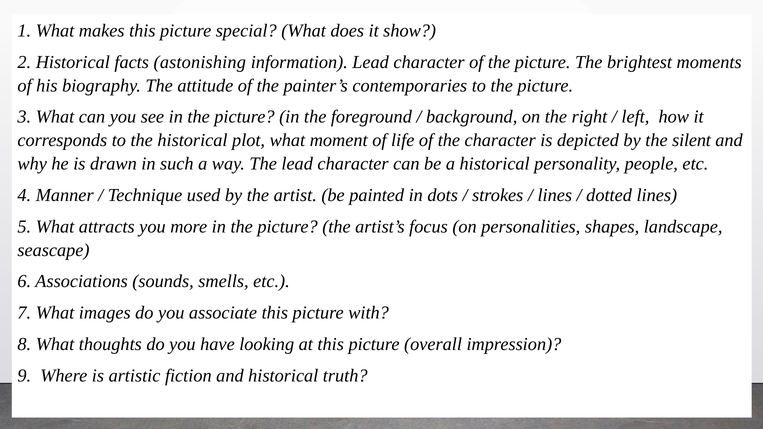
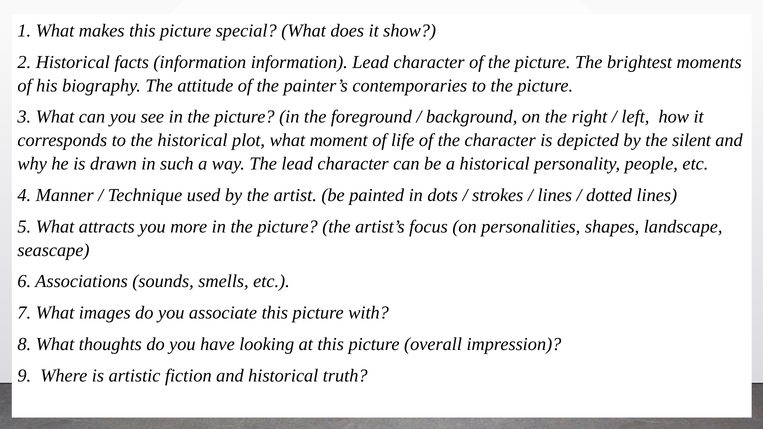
facts astonishing: astonishing -> information
